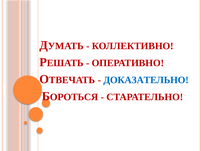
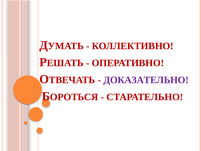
ДОКАЗАТЕЛЬНО colour: blue -> purple
